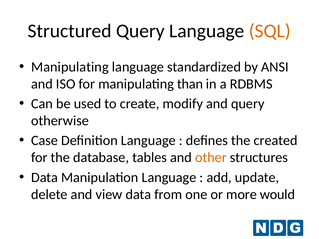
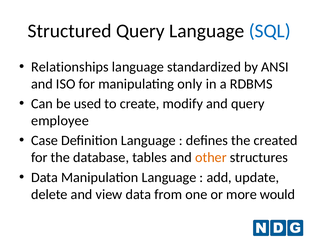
SQL colour: orange -> blue
Manipulating at (70, 67): Manipulating -> Relationships
than: than -> only
otherwise: otherwise -> employee
